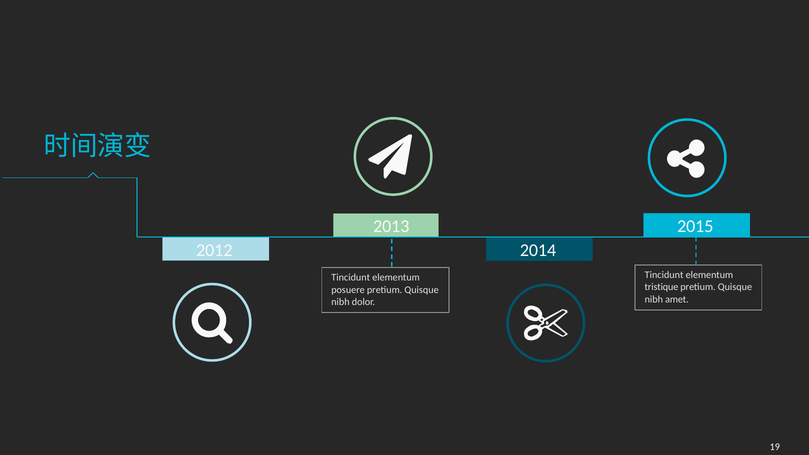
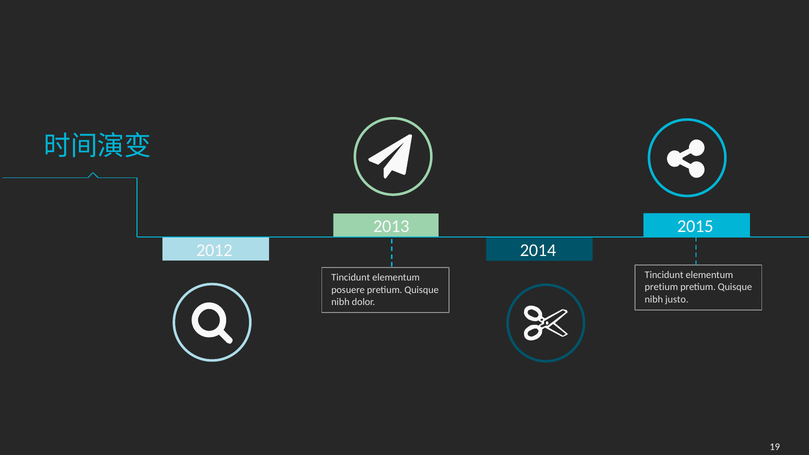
tristique at (661, 287): tristique -> pretium
amet: amet -> justo
